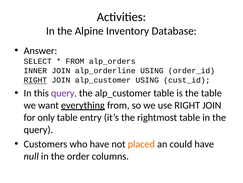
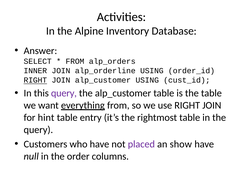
only: only -> hint
placed colour: orange -> purple
could: could -> show
